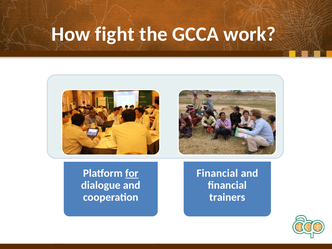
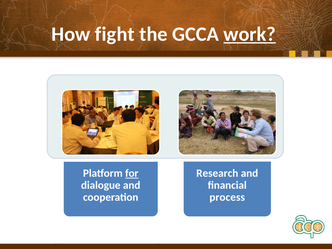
work underline: none -> present
Financial at (217, 173): Financial -> Research
trainers: trainers -> process
